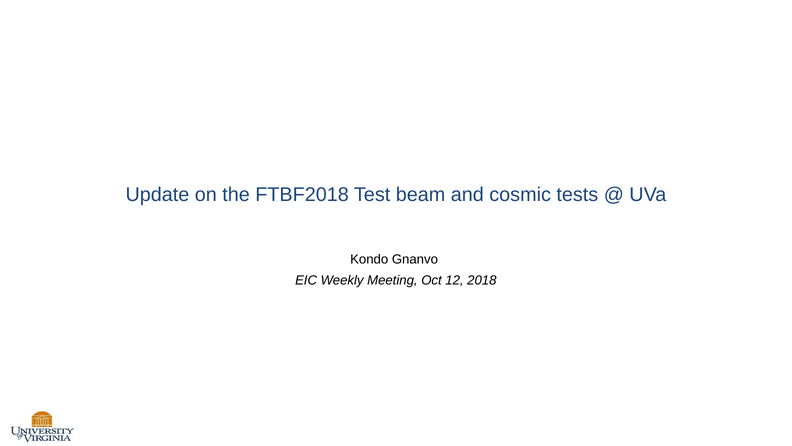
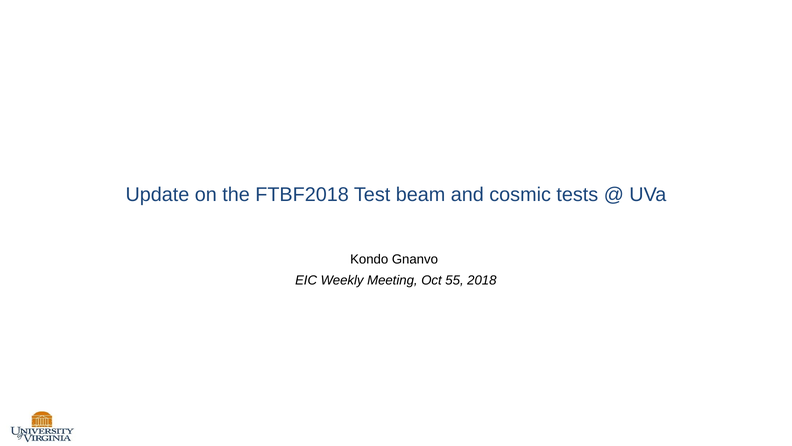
12: 12 -> 55
